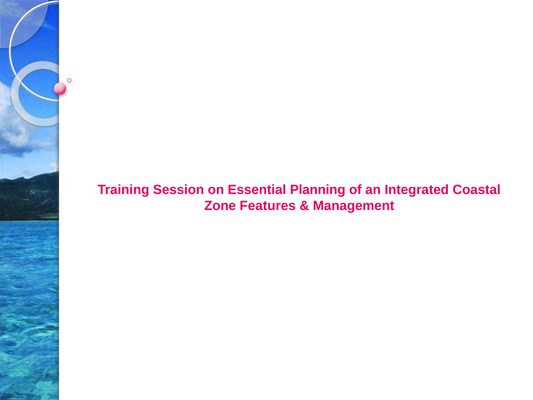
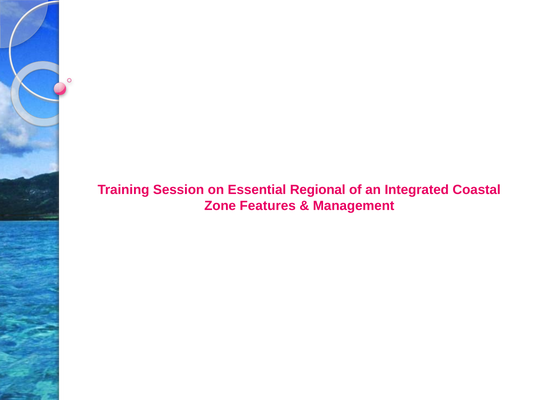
Planning: Planning -> Regional
